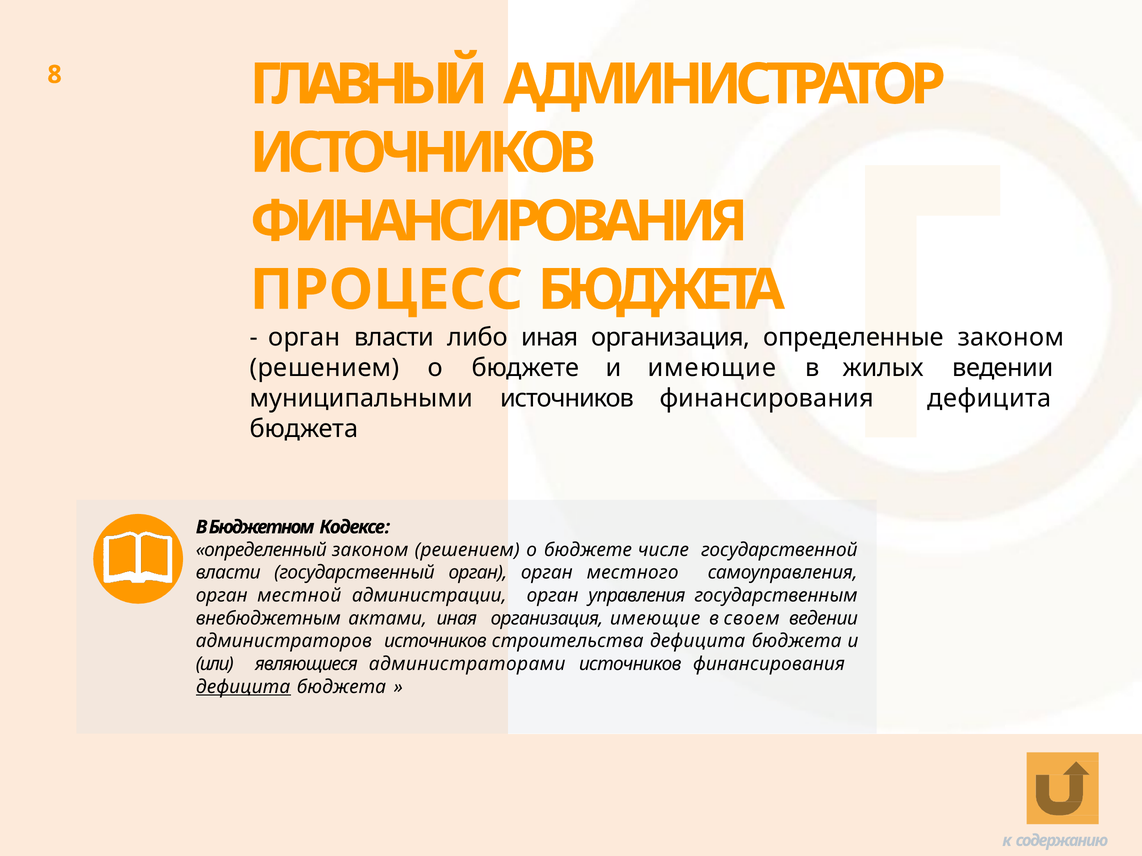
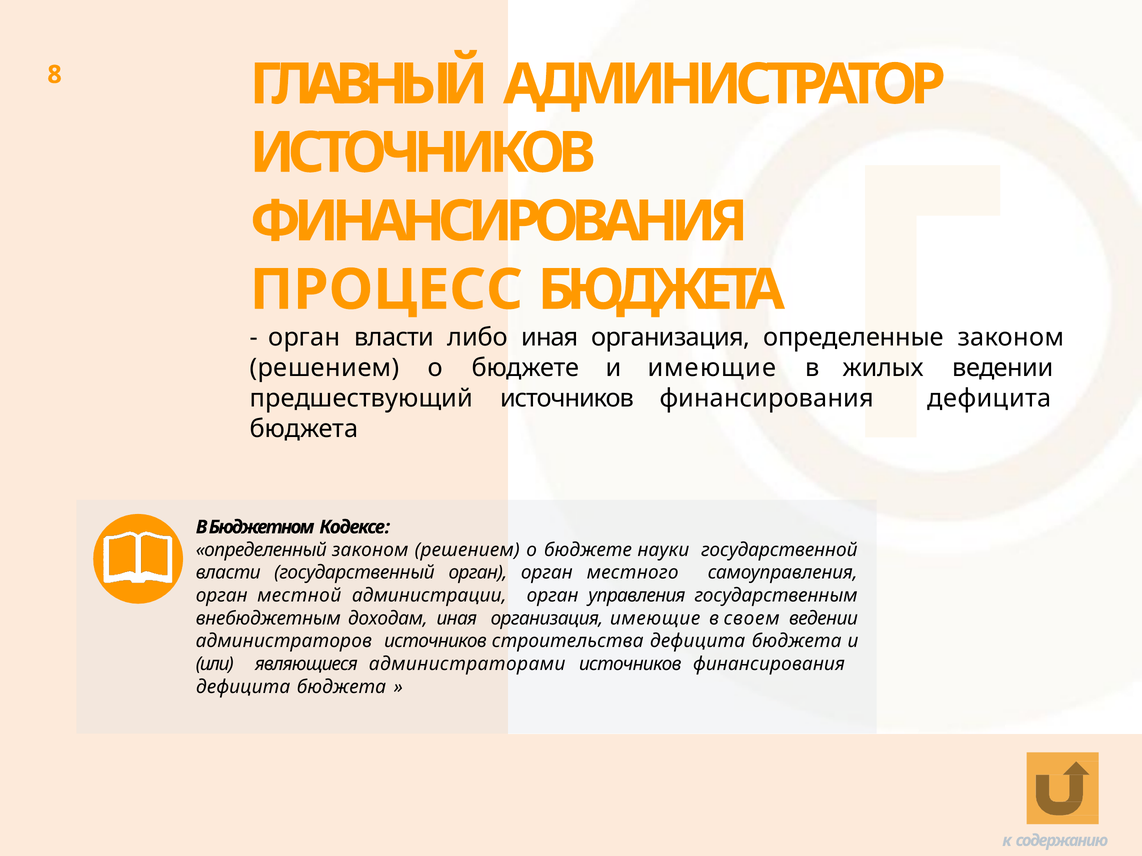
муниципальными: муниципальными -> предшествующий
числе: числе -> науки
актами: актами -> доходам
дефицита at (243, 687) underline: present -> none
